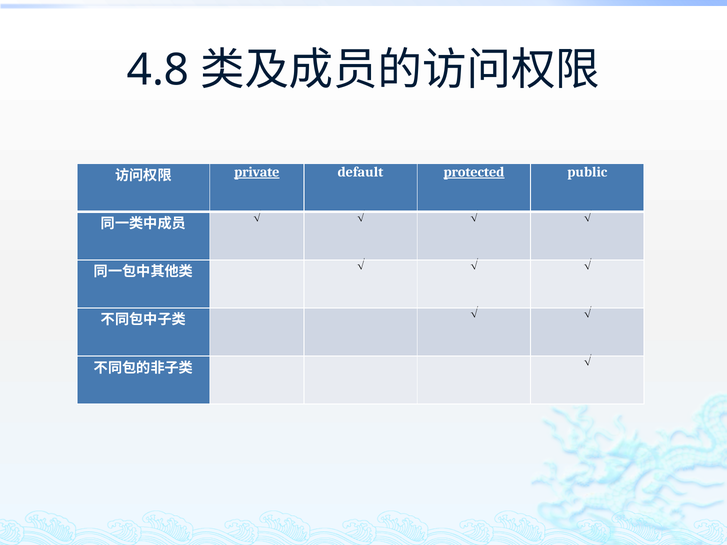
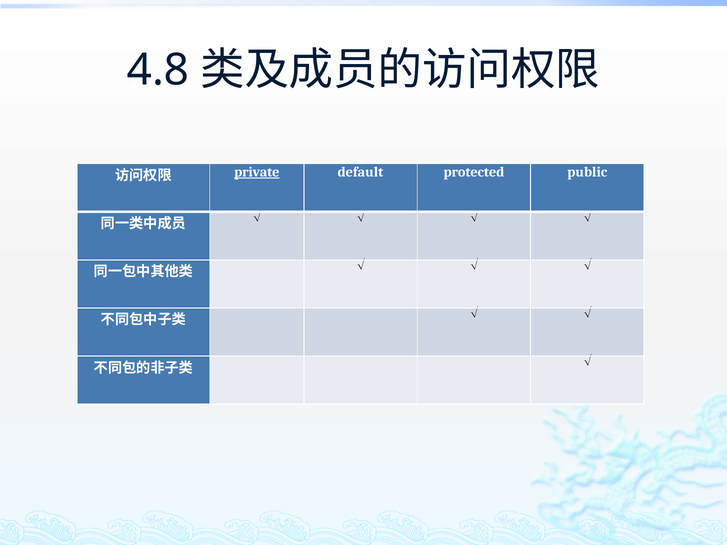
protected underline: present -> none
